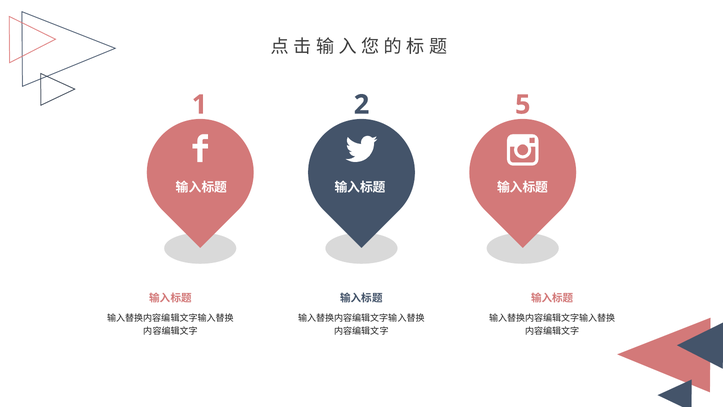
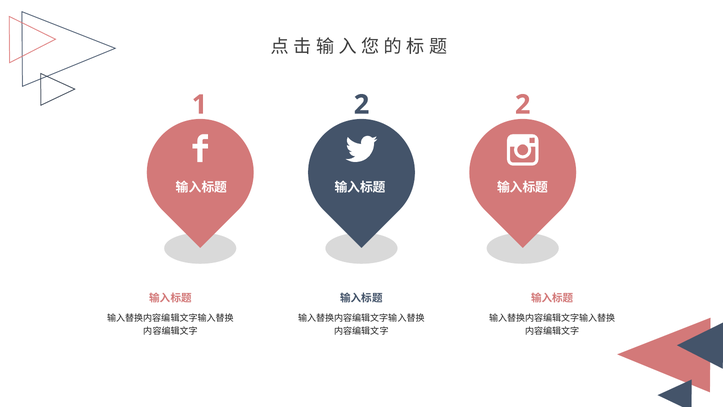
2 5: 5 -> 2
